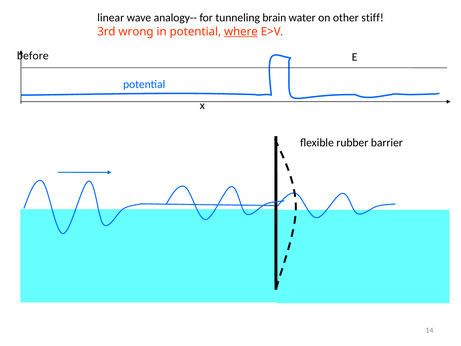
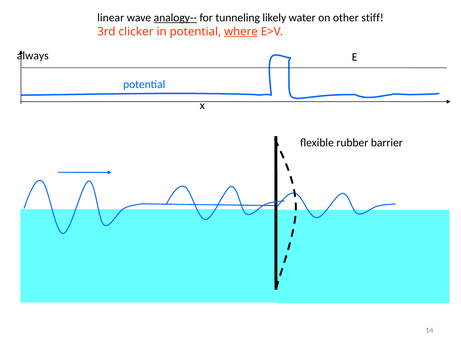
analogy-- underline: none -> present
brain: brain -> likely
wrong: wrong -> clicker
before: before -> always
